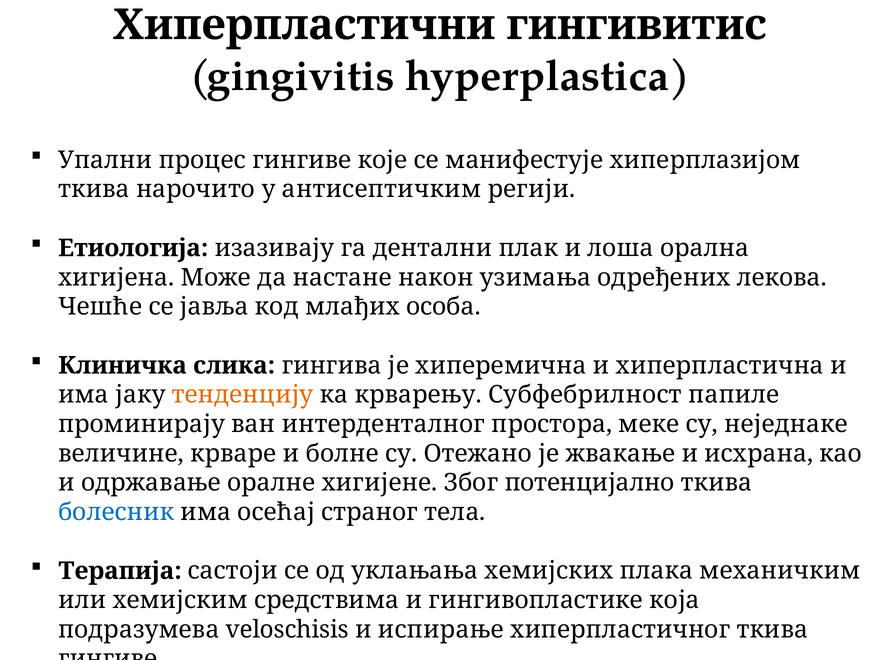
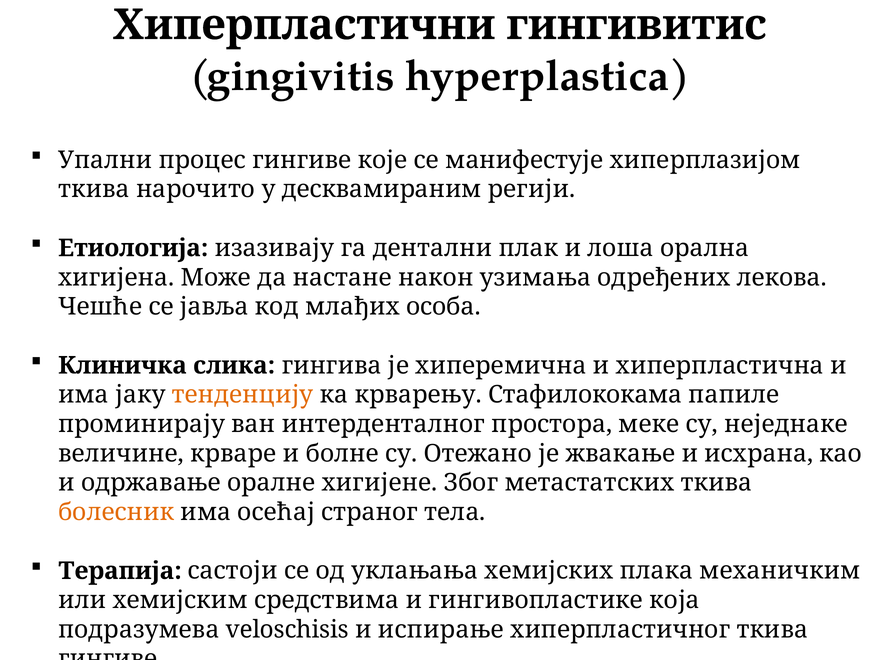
антисептичким: антисептичким -> десквамираним
Субфебрилност: Субфебрилност -> Стафилококама
потенцијално: потенцијално -> метастатских
болесник colour: blue -> orange
